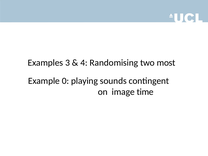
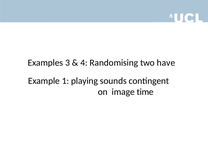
most: most -> have
0: 0 -> 1
